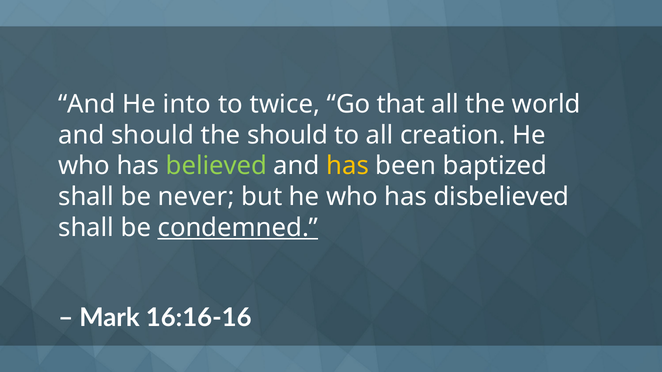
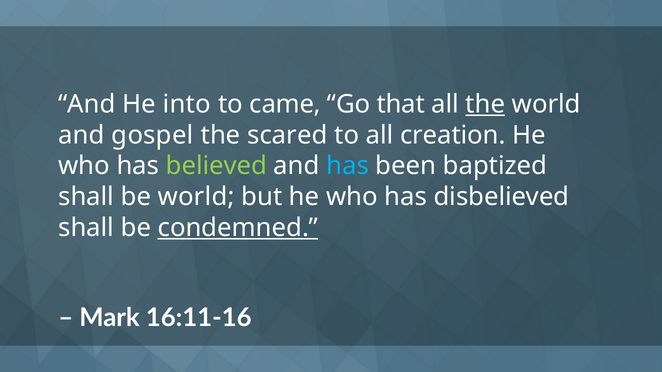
twice: twice -> came
the at (485, 104) underline: none -> present
and should: should -> gospel
the should: should -> scared
has at (348, 166) colour: yellow -> light blue
be never: never -> world
16:16-16: 16:16-16 -> 16:11-16
